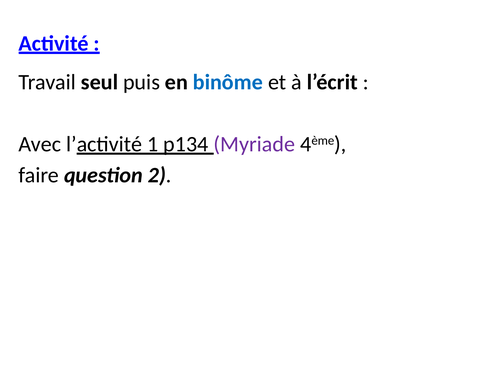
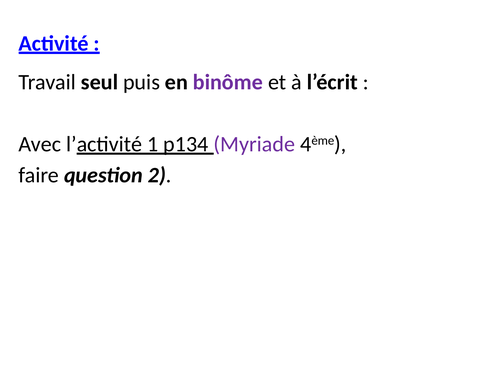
binôme colour: blue -> purple
